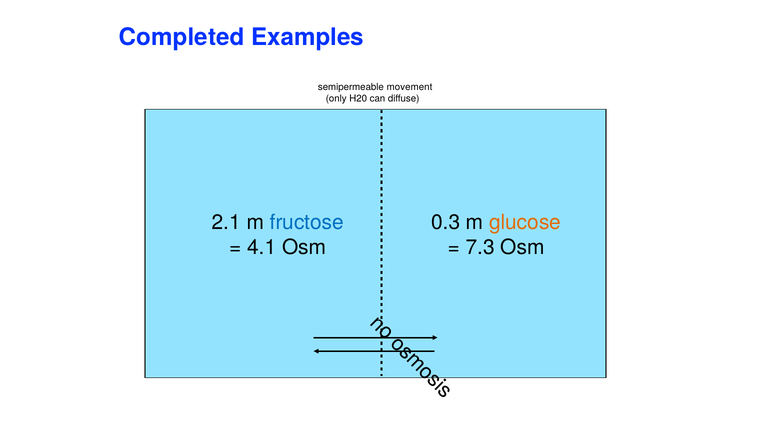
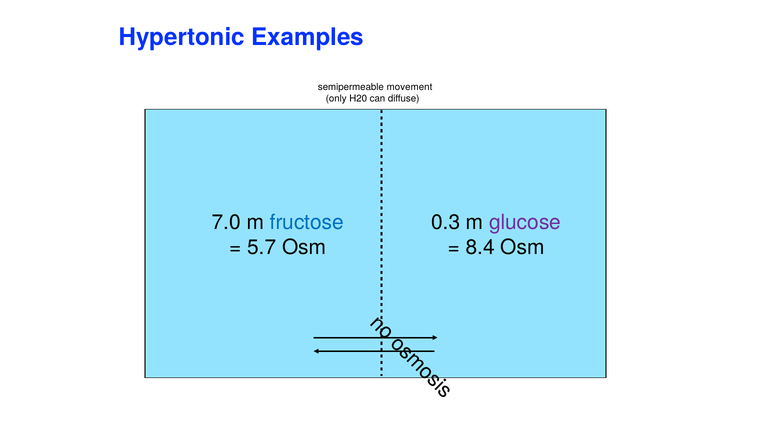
Completed: Completed -> Hypertonic
2.1: 2.1 -> 7.0
glucose colour: orange -> purple
4.1: 4.1 -> 5.7
7.3: 7.3 -> 8.4
